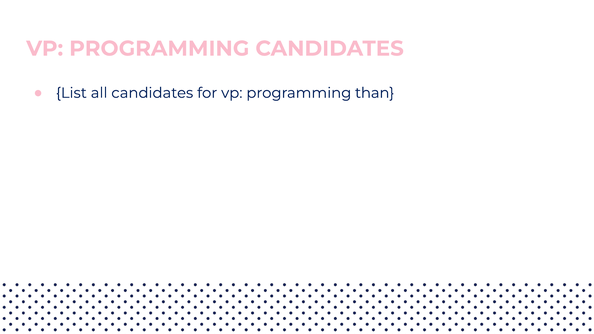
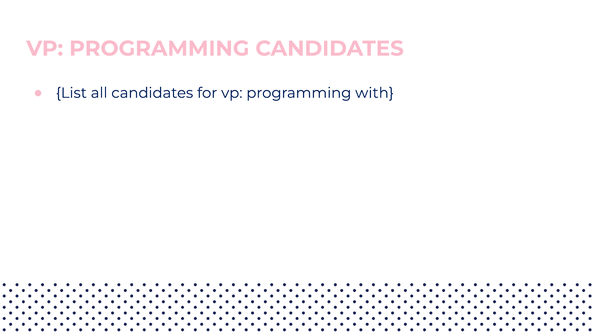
than: than -> with
